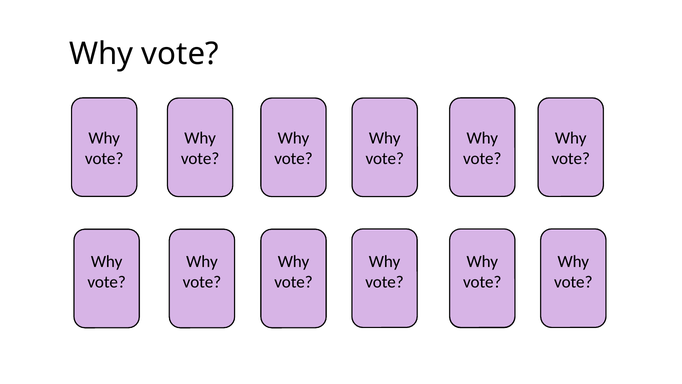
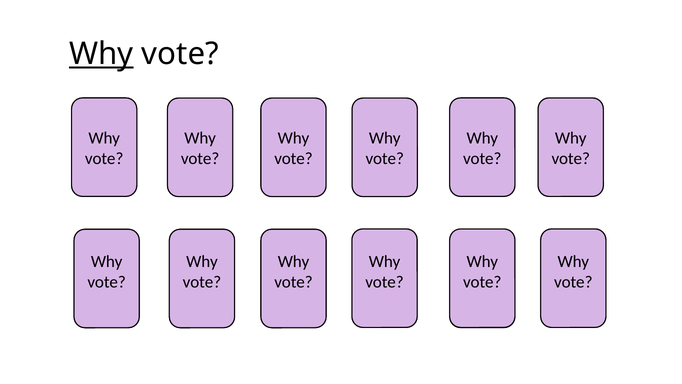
Why at (101, 54) underline: none -> present
